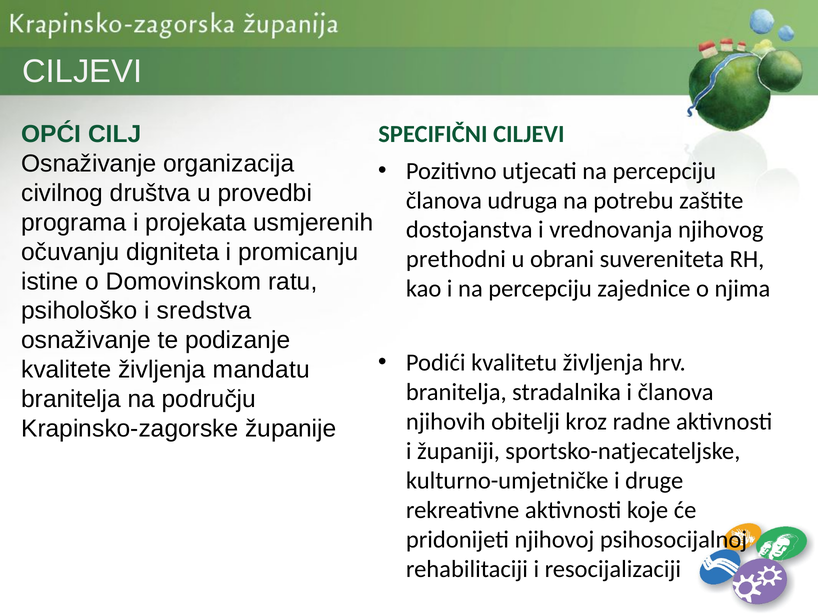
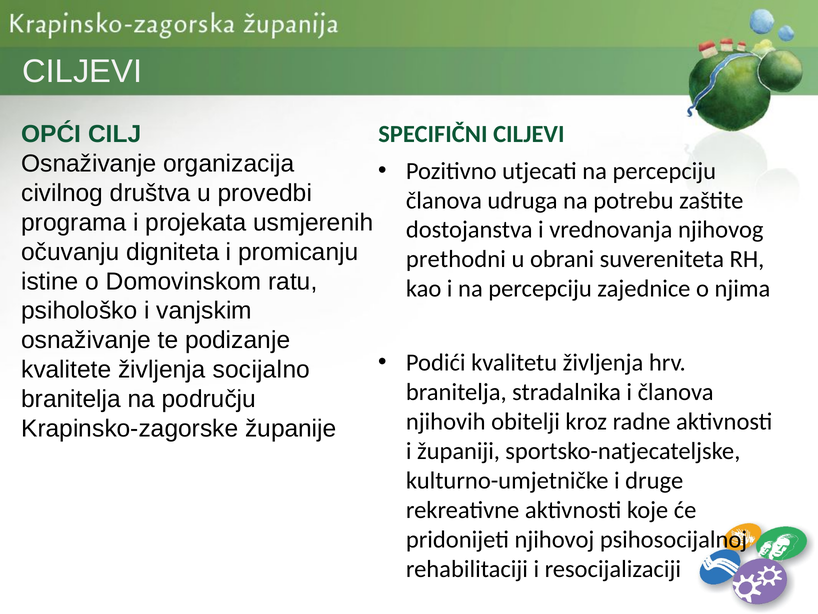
sredstva: sredstva -> vanjskim
mandatu: mandatu -> socijalno
